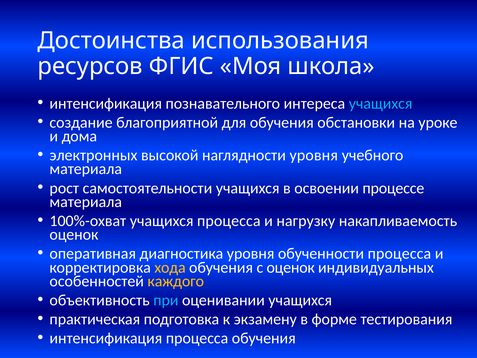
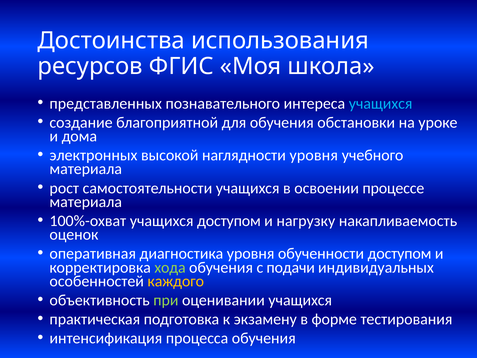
интенсификация at (106, 103): интенсификация -> представленных
учащихся процесса: процесса -> доступом
обученности процесса: процесса -> доступом
хода colour: yellow -> light green
с оценок: оценок -> подачи
при colour: light blue -> light green
